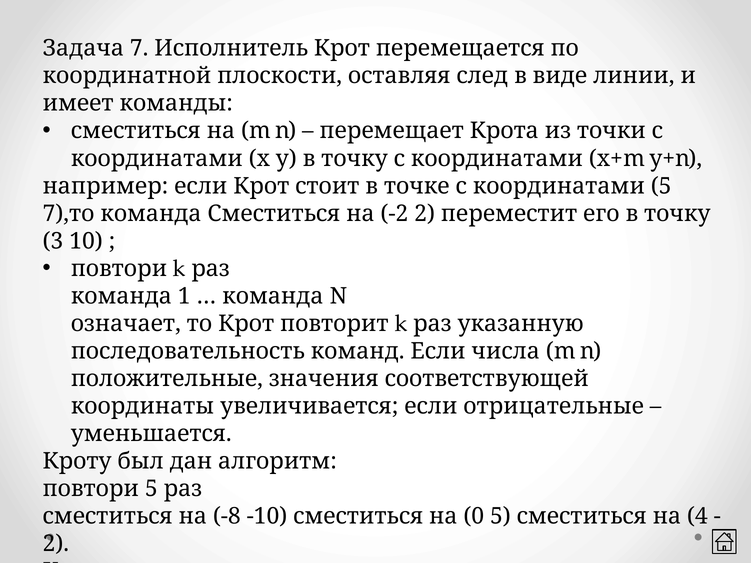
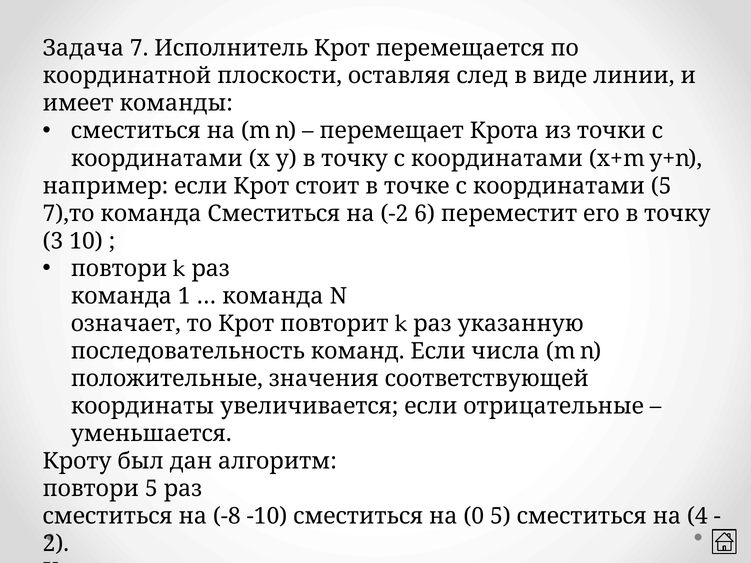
-2 2: 2 -> 6
